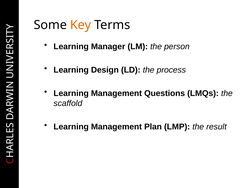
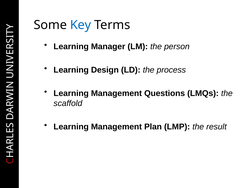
Key colour: orange -> blue
